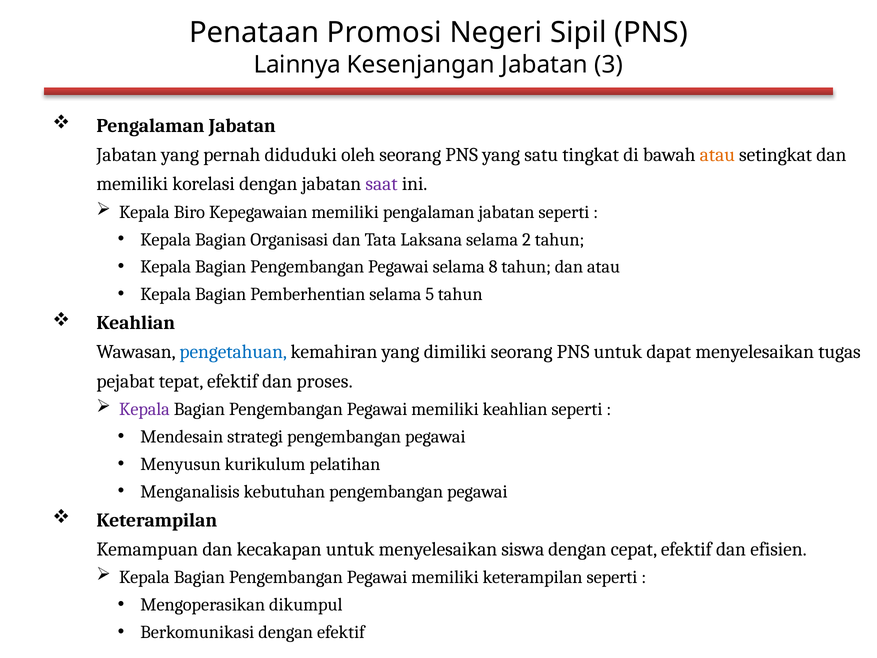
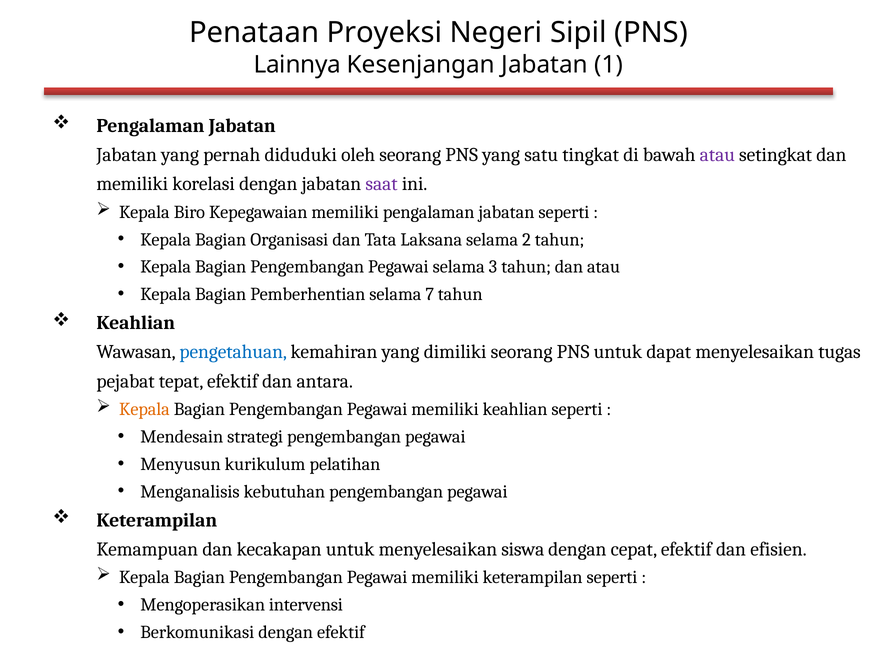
Promosi: Promosi -> Proyeksi
3: 3 -> 1
atau at (717, 155) colour: orange -> purple
8: 8 -> 3
5: 5 -> 7
proses: proses -> antara
Kepala at (144, 409) colour: purple -> orange
dikumpul: dikumpul -> intervensi
